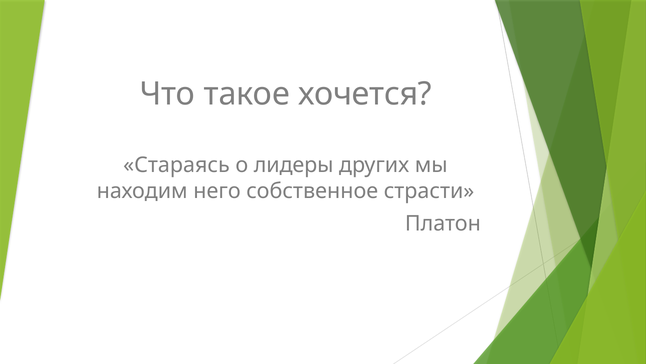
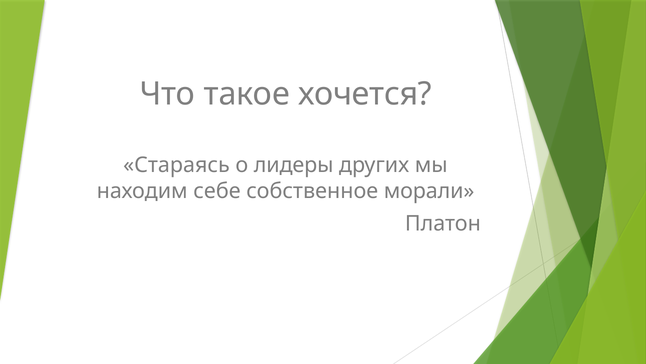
него: него -> себе
страсти: страсти -> морали
